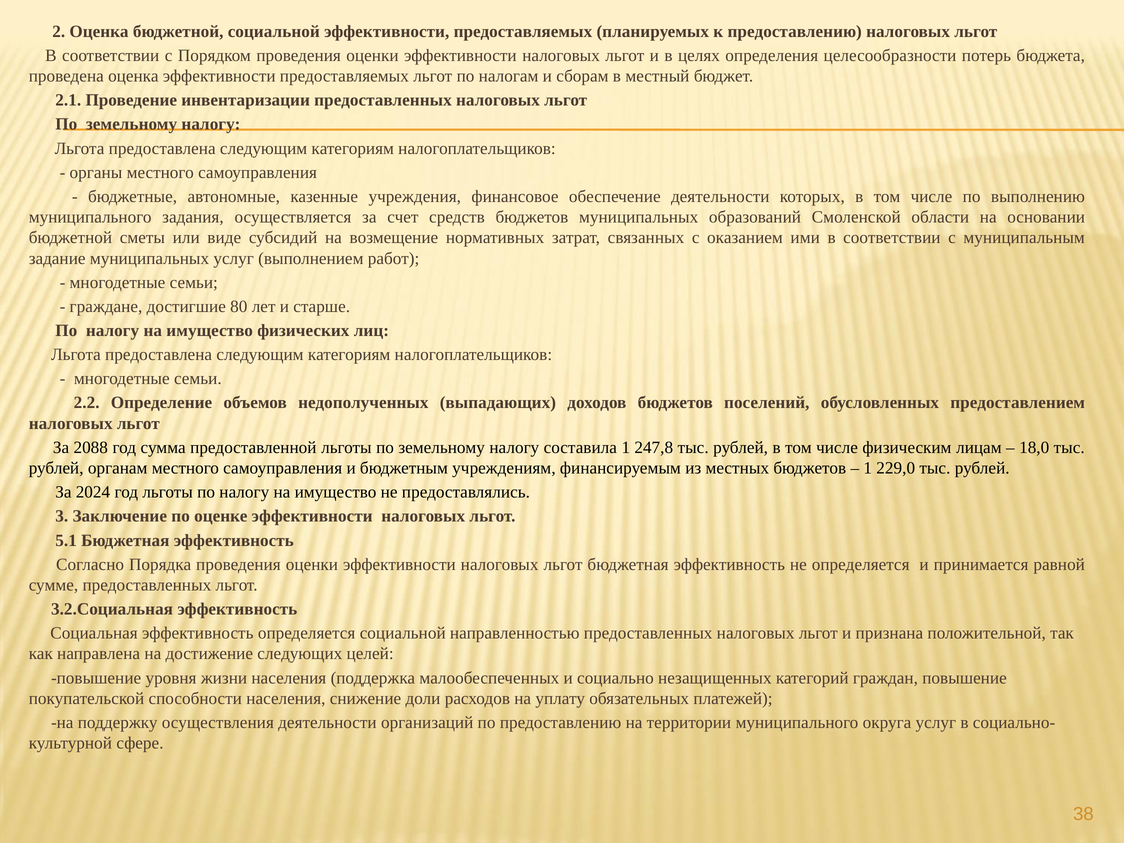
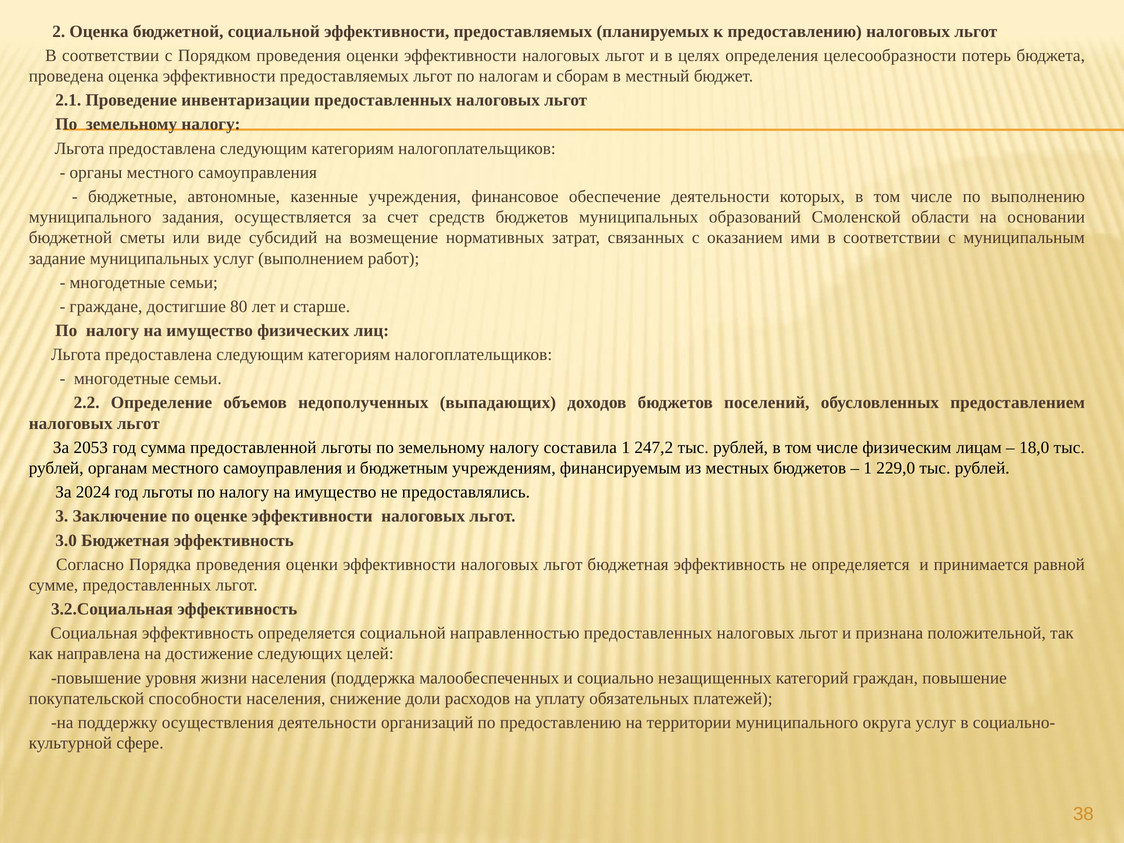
2088: 2088 -> 2053
247,8: 247,8 -> 247,2
5.1: 5.1 -> 3.0
